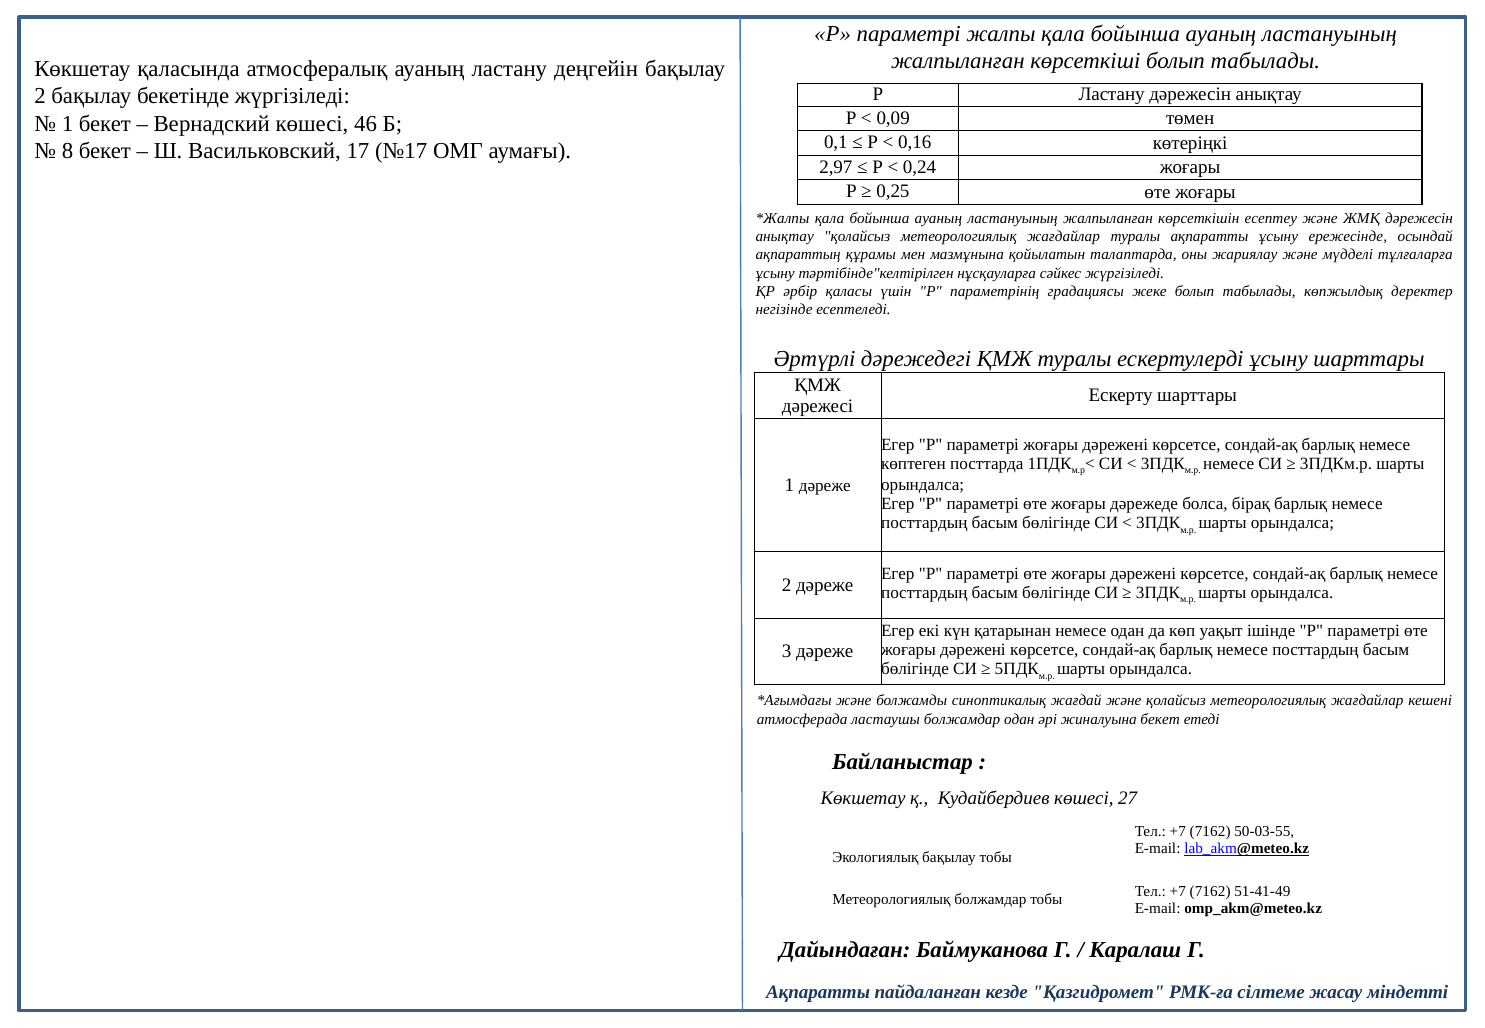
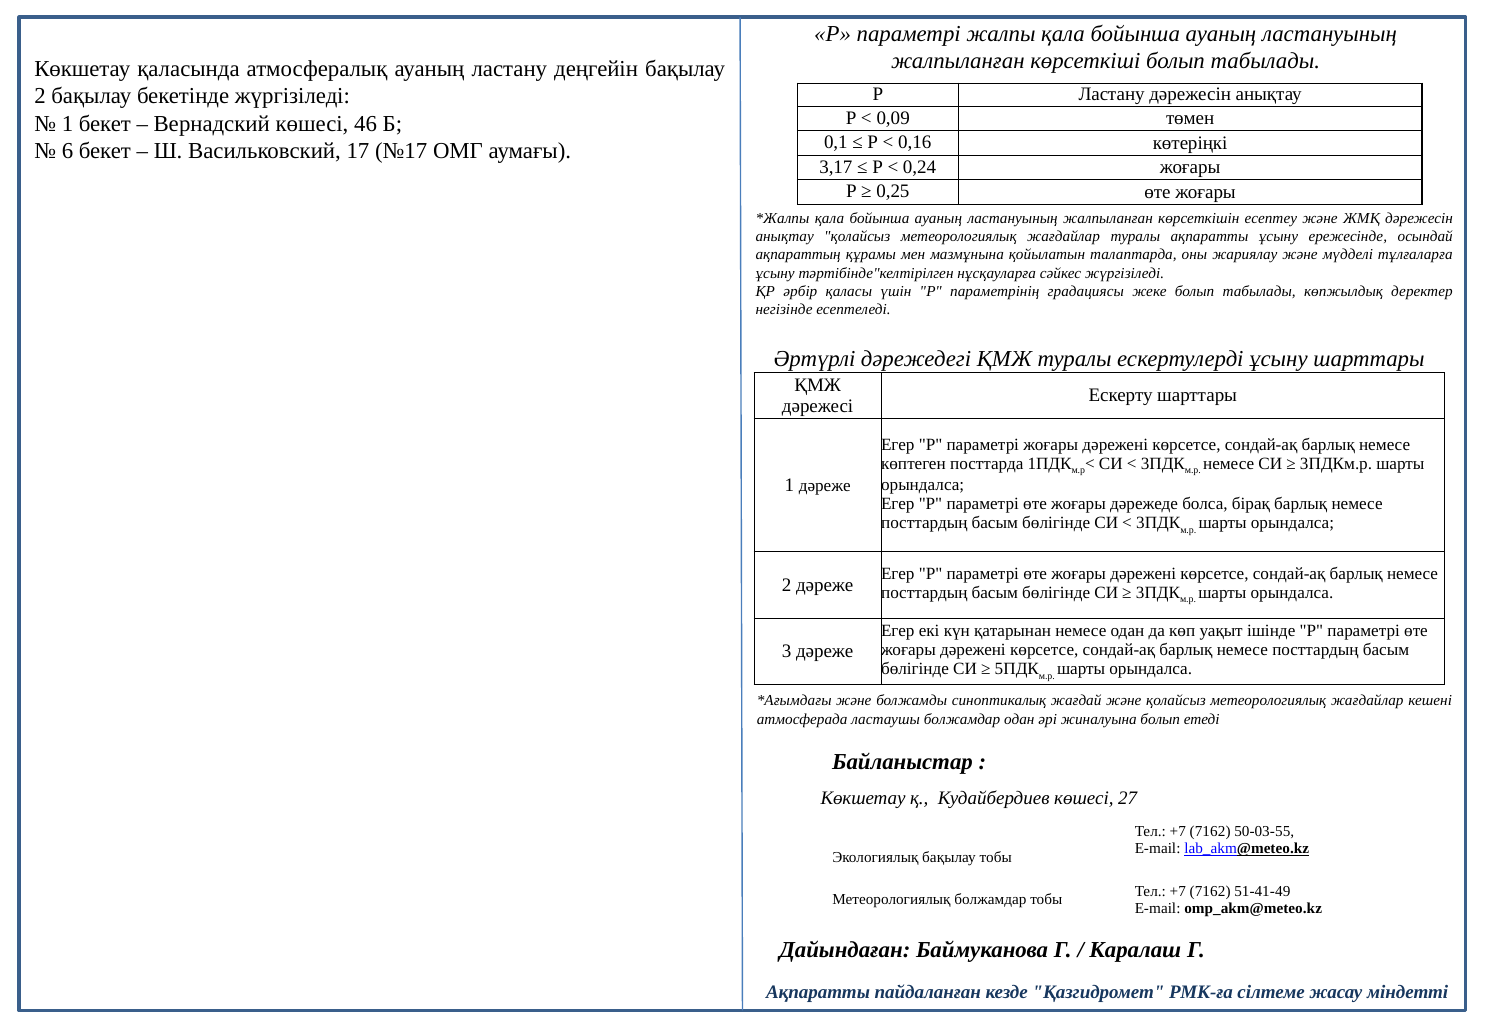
8: 8 -> 6
2,97: 2,97 -> 3,17
жиналуына бекет: бекет -> болып
